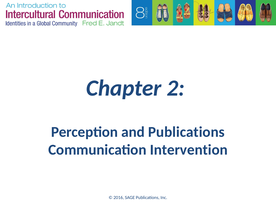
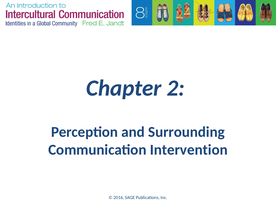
and Publications: Publications -> Surrounding
